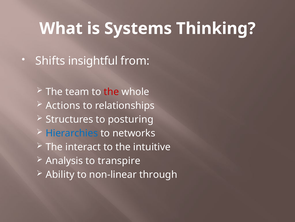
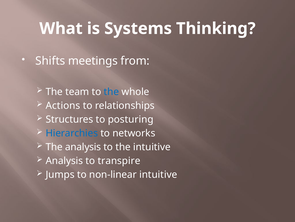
insightful: insightful -> meetings
the at (111, 91) colour: red -> blue
The interact: interact -> analysis
Ability: Ability -> Jumps
non-linear through: through -> intuitive
